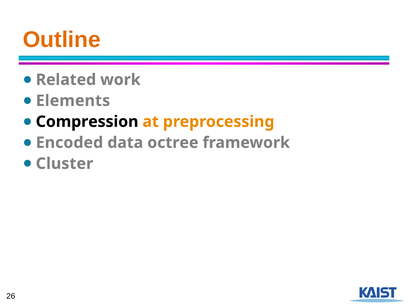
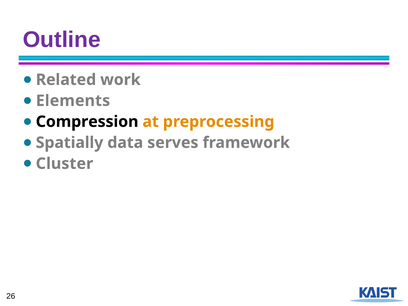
Outline colour: orange -> purple
Encoded: Encoded -> Spatially
octree: octree -> serves
